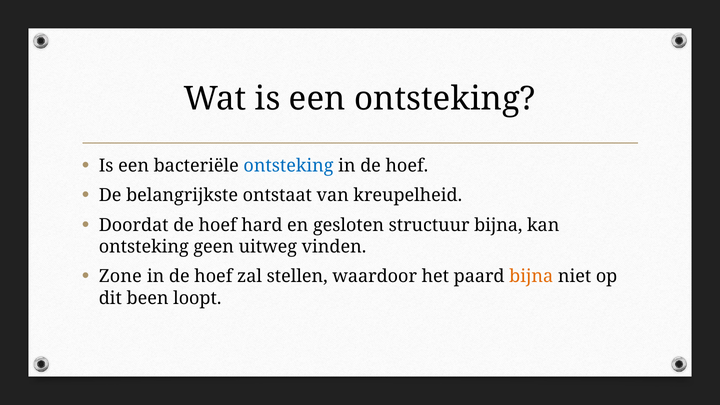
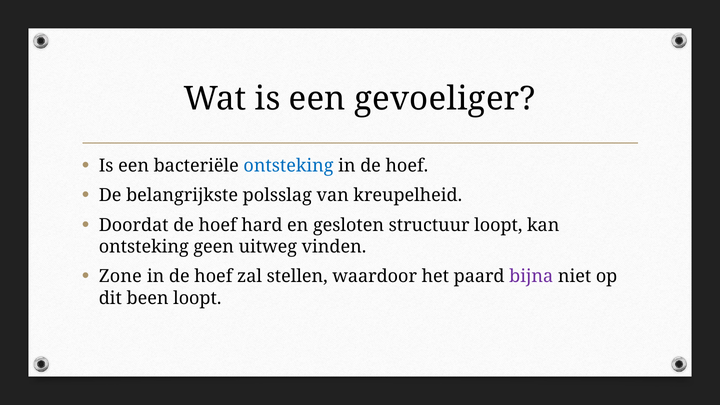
een ontsteking: ontsteking -> gevoeliger
ontstaat: ontstaat -> polsslag
structuur bijna: bijna -> loopt
bijna at (531, 276) colour: orange -> purple
